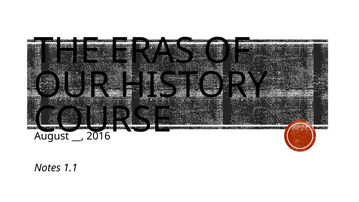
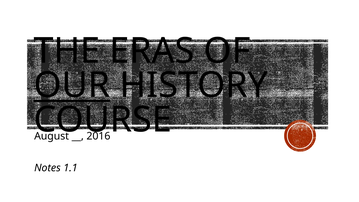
OUR underline: none -> present
